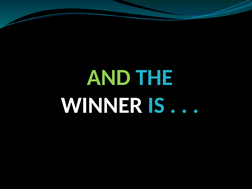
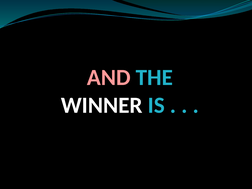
AND colour: light green -> pink
